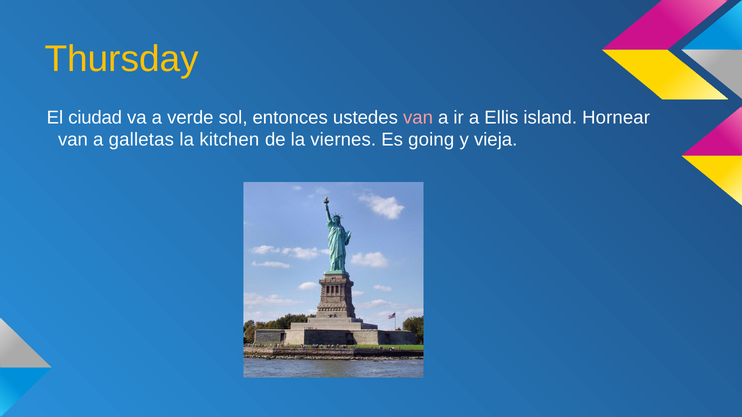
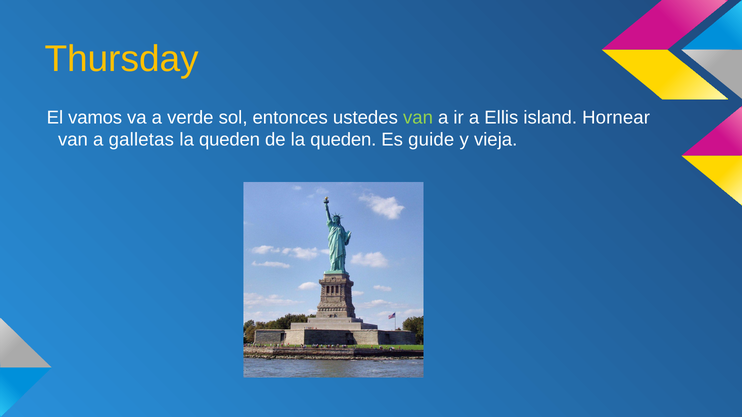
ciudad: ciudad -> vamos
van at (418, 118) colour: pink -> light green
kitchen at (229, 140): kitchen -> queden
de la viernes: viernes -> queden
going: going -> guide
